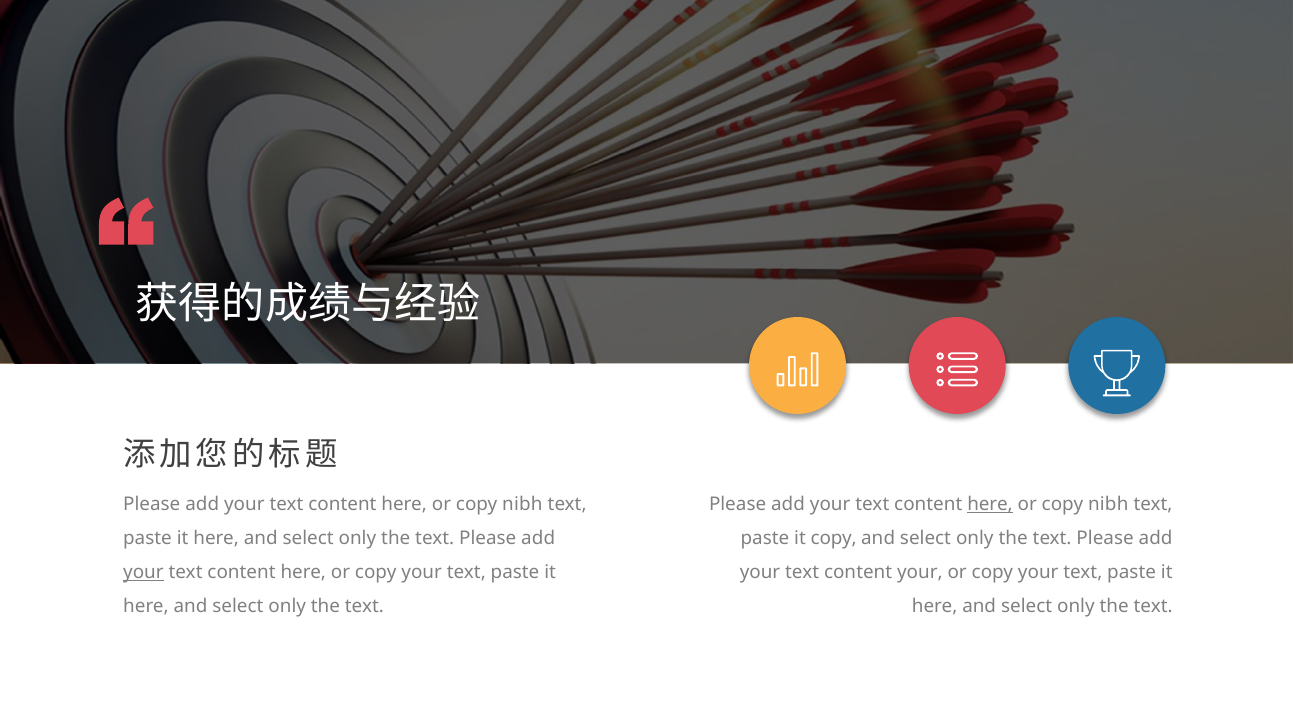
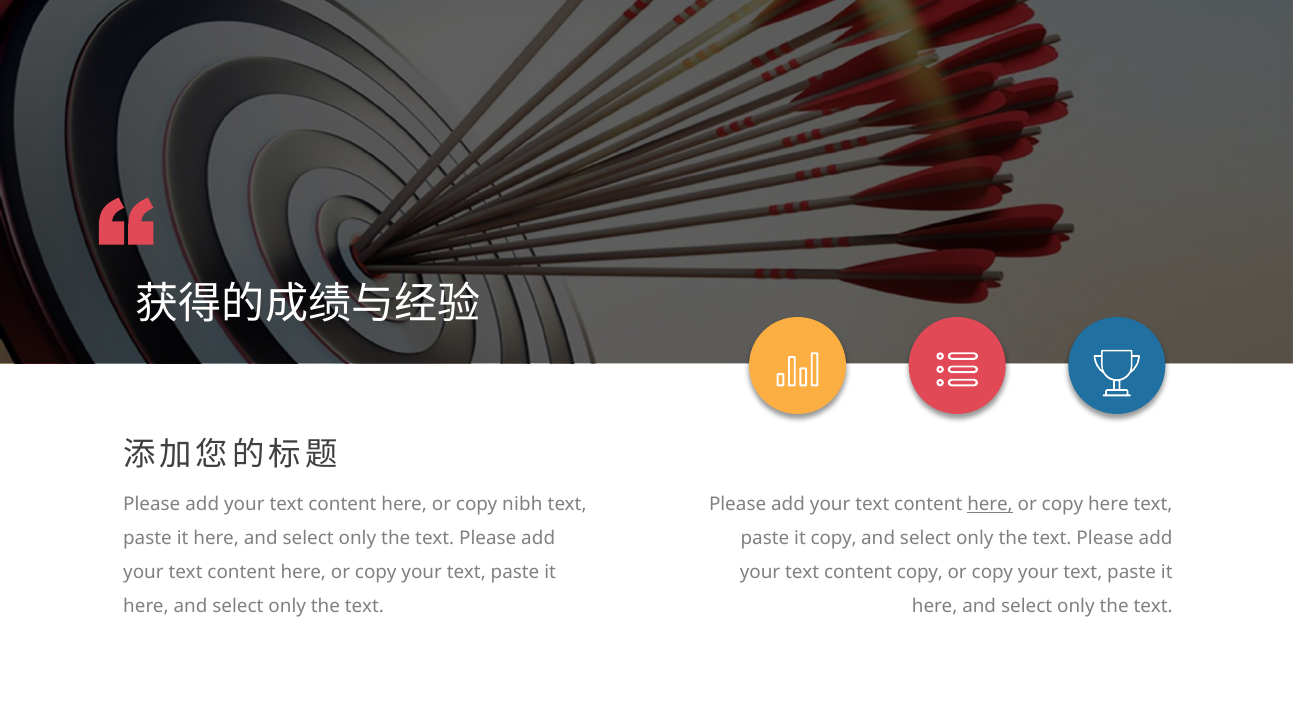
nibh at (1108, 505): nibh -> here
your at (143, 573) underline: present -> none
content your: your -> copy
